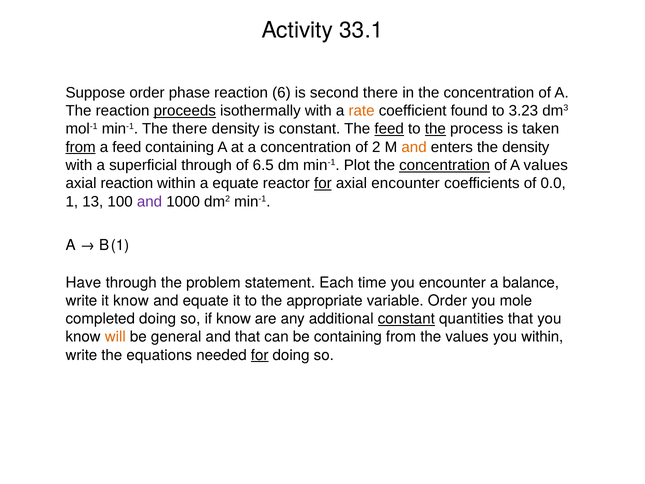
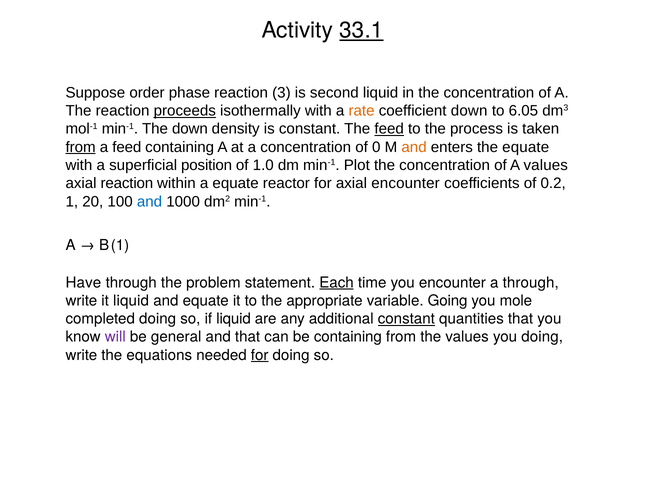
33.1 underline: none -> present
6: 6 -> 3
second there: there -> liquid
coefficient found: found -> down
3.23: 3.23 -> 6.05
The there: there -> down
the at (435, 129) underline: present -> none
2: 2 -> 0
the density: density -> equate
superficial through: through -> position
6.5: 6.5 -> 1.0
concentration at (445, 165) underline: present -> none
for at (323, 183) underline: present -> none
0.0: 0.0 -> 0.2
13: 13 -> 20
and at (150, 201) colour: purple -> blue
Each underline: none -> present
a balance: balance -> through
it know: know -> liquid
variable Order: Order -> Going
if know: know -> liquid
will colour: orange -> purple
you within: within -> doing
